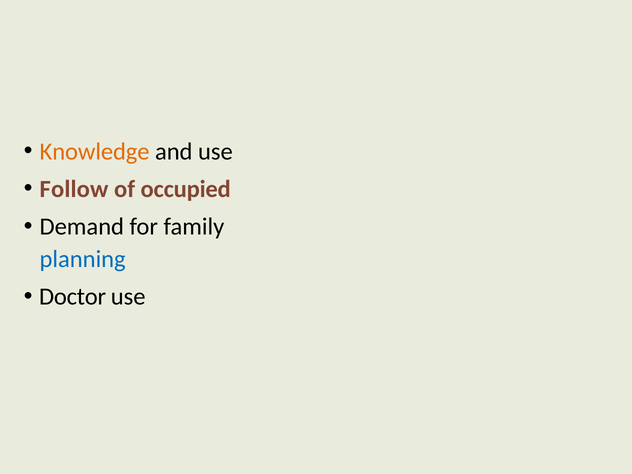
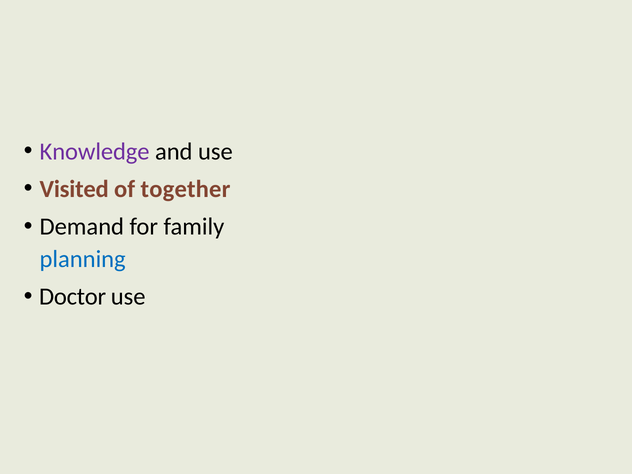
Knowledge colour: orange -> purple
Follow: Follow -> Visited
occupied: occupied -> together
